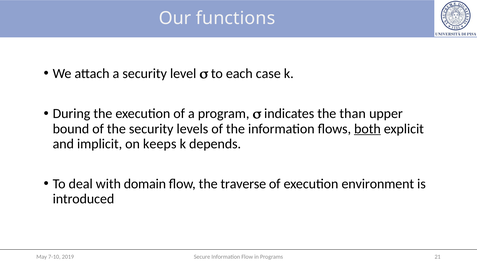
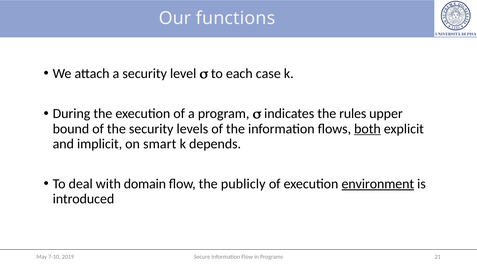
than: than -> rules
keeps: keeps -> smart
traverse: traverse -> publicly
environment underline: none -> present
